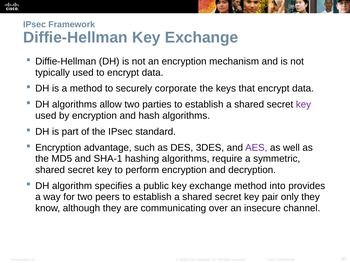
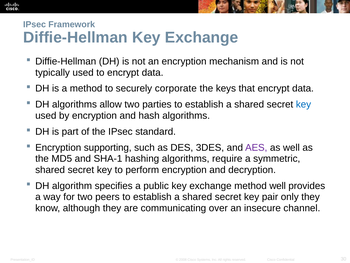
key at (303, 104) colour: purple -> blue
advantage: advantage -> supporting
method into: into -> well
